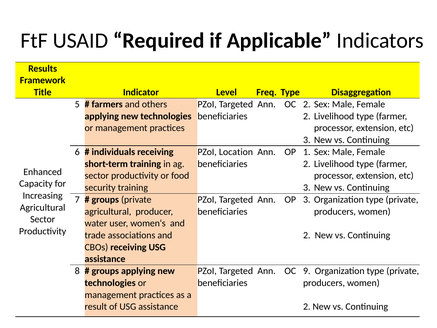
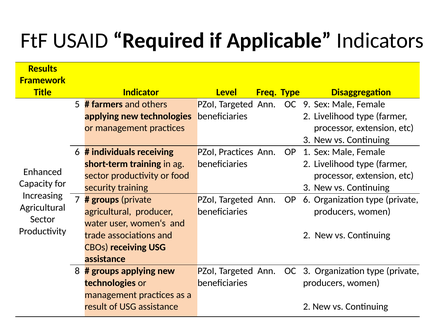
OC 2: 2 -> 9
PZoI Location: Location -> Practices
OP 3: 3 -> 6
OC 9: 9 -> 3
